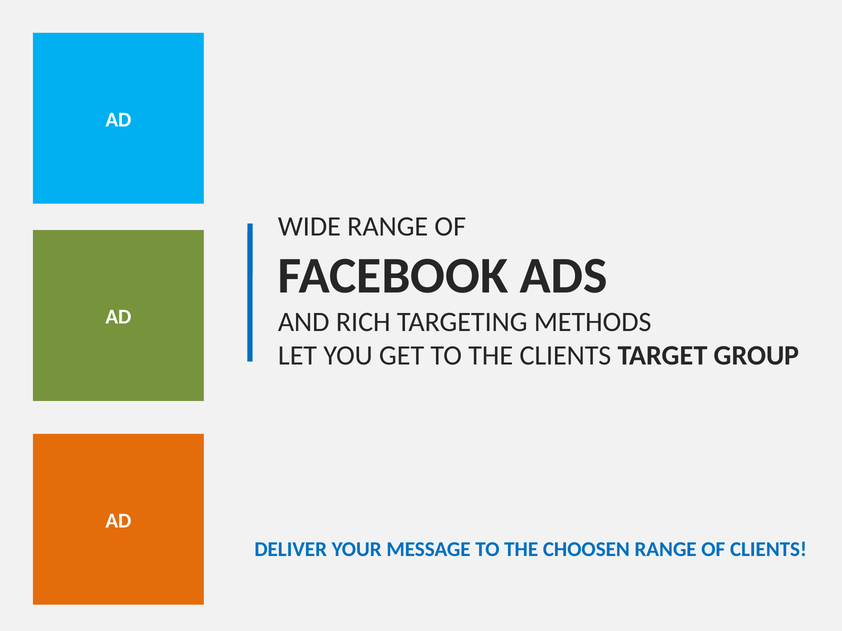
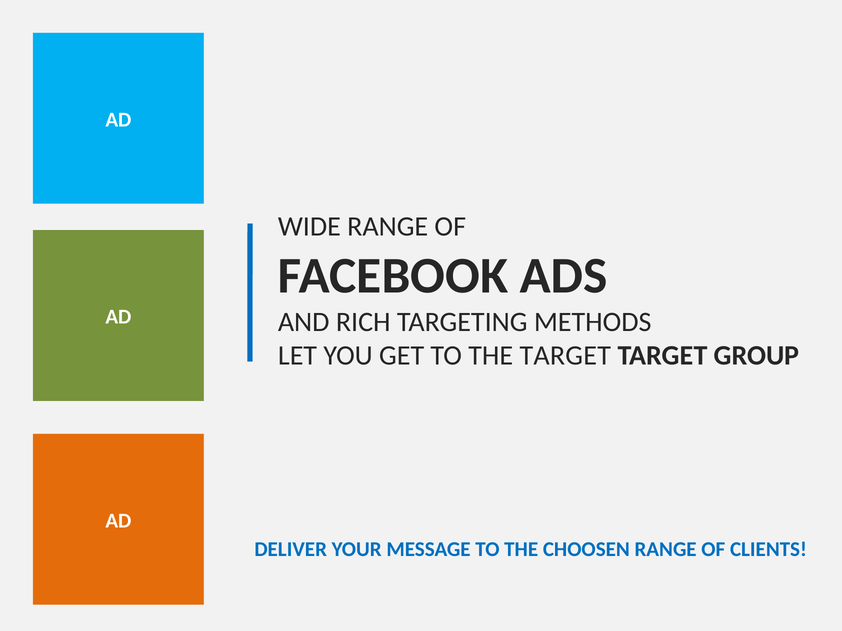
THE CLIENTS: CLIENTS -> TARGET
